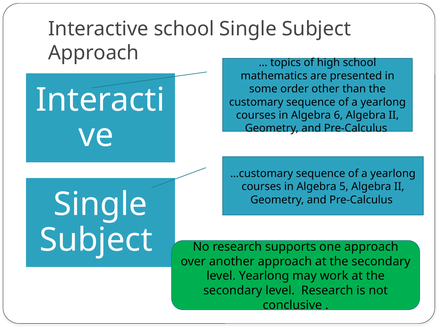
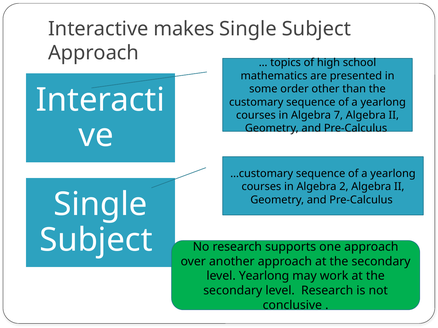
Interactive school: school -> makes
6: 6 -> 7
5: 5 -> 2
